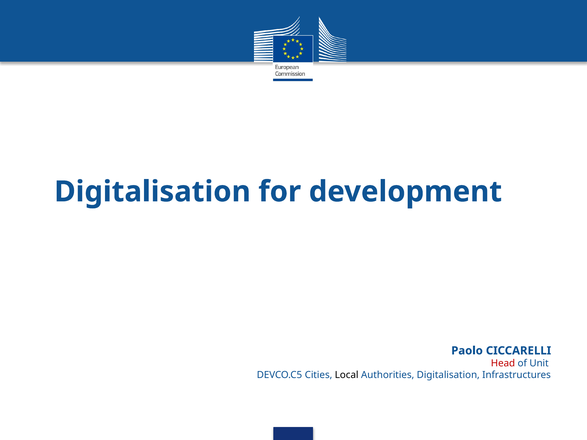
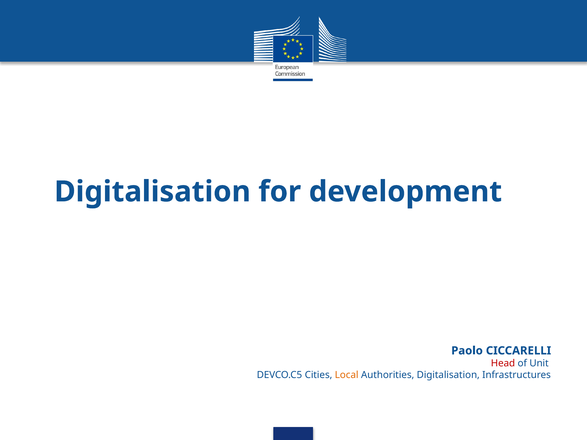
Local colour: black -> orange
